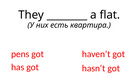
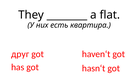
pens: pens -> друг
